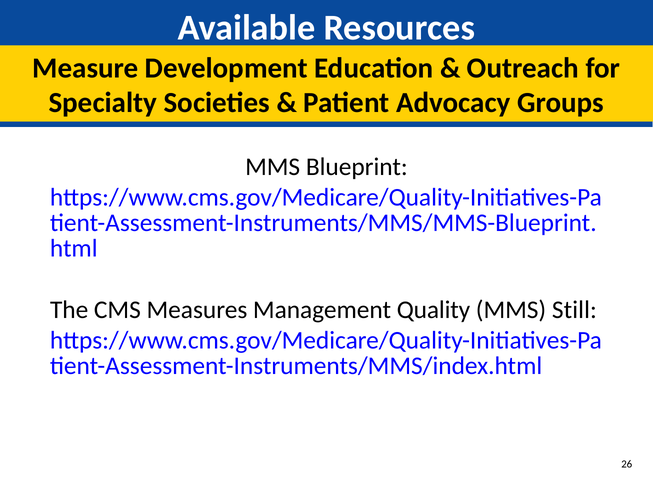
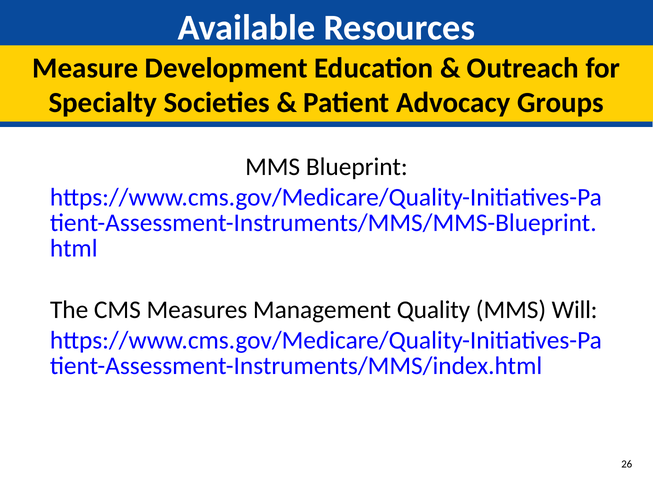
Still: Still -> Will
